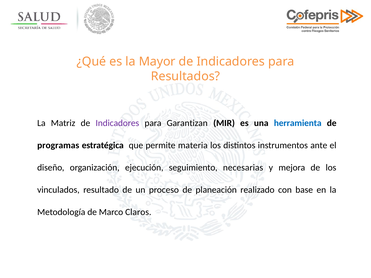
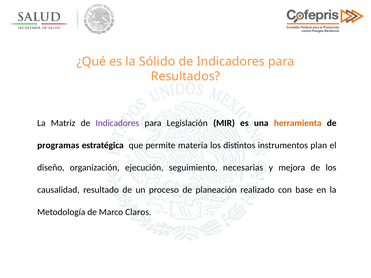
Mayor: Mayor -> Sólido
Garantizan: Garantizan -> Legislación
herramienta colour: blue -> orange
ante: ante -> plan
vinculados: vinculados -> causalidad
